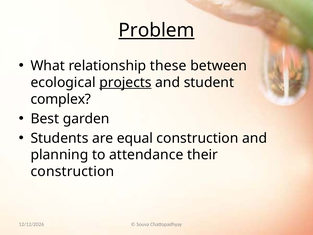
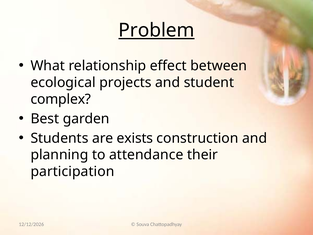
these: these -> effect
projects underline: present -> none
equal: equal -> exists
construction at (72, 171): construction -> participation
